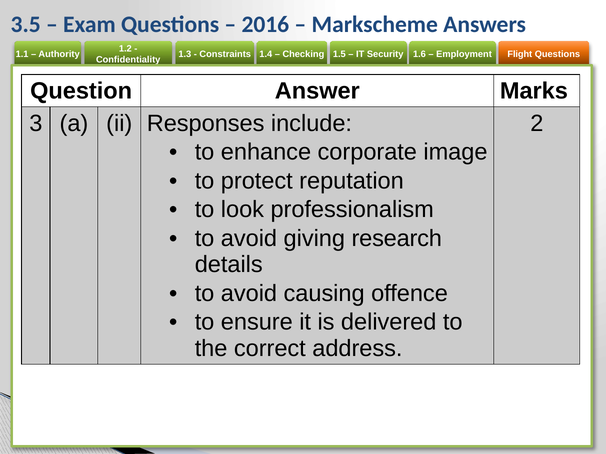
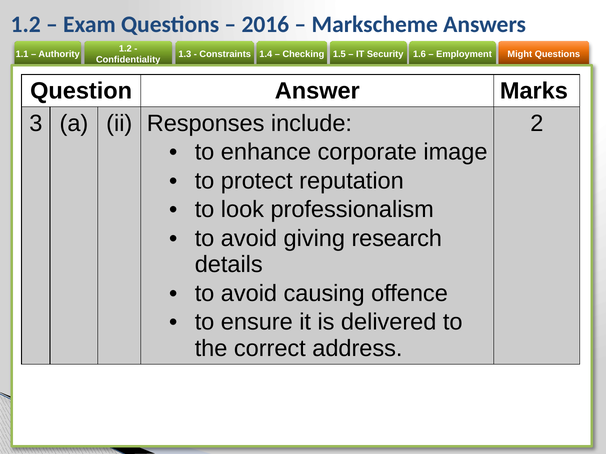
3.5 at (26, 25): 3.5 -> 1.2
Flight: Flight -> Might
